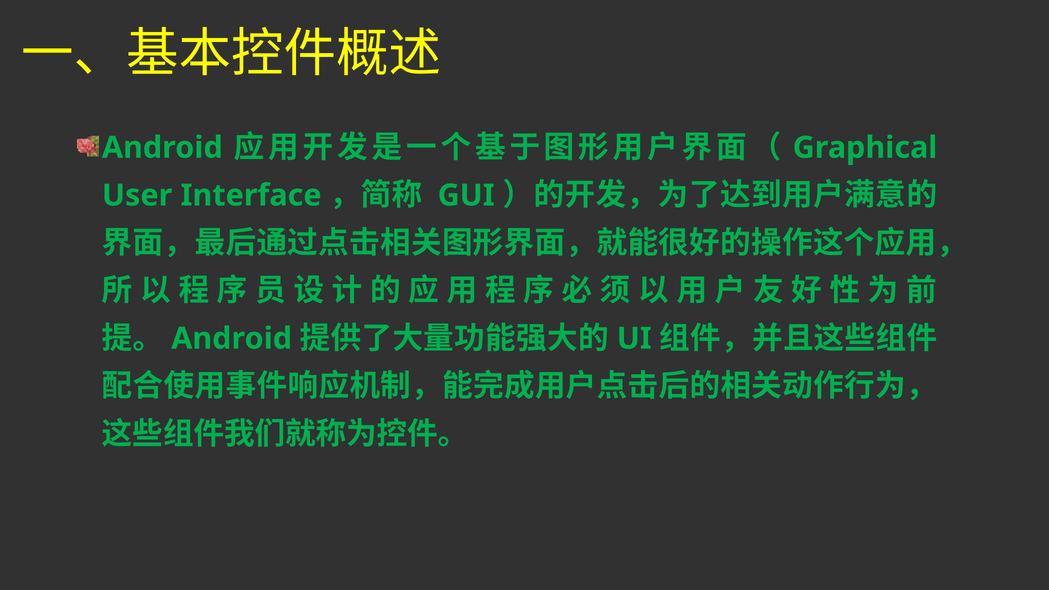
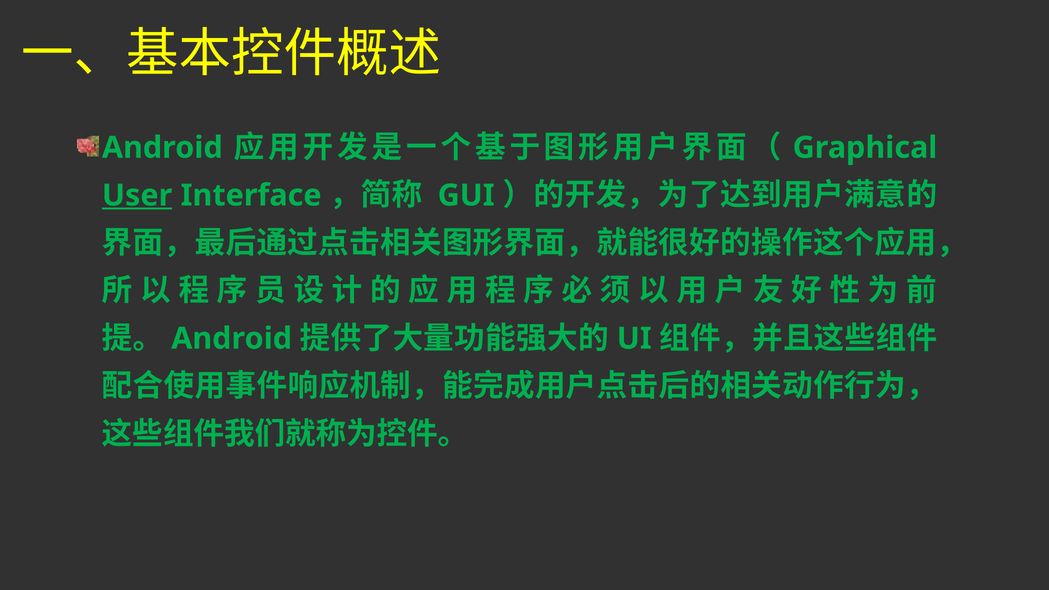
User underline: none -> present
